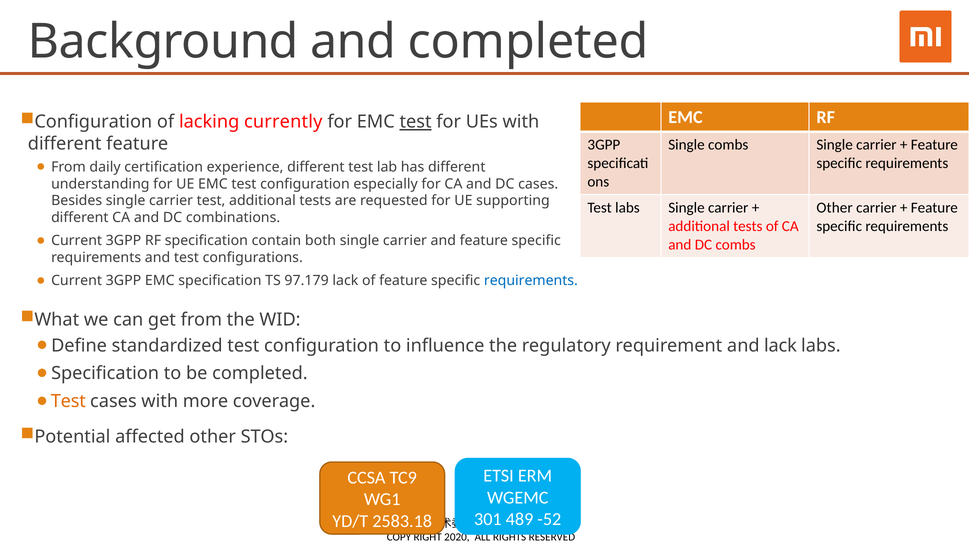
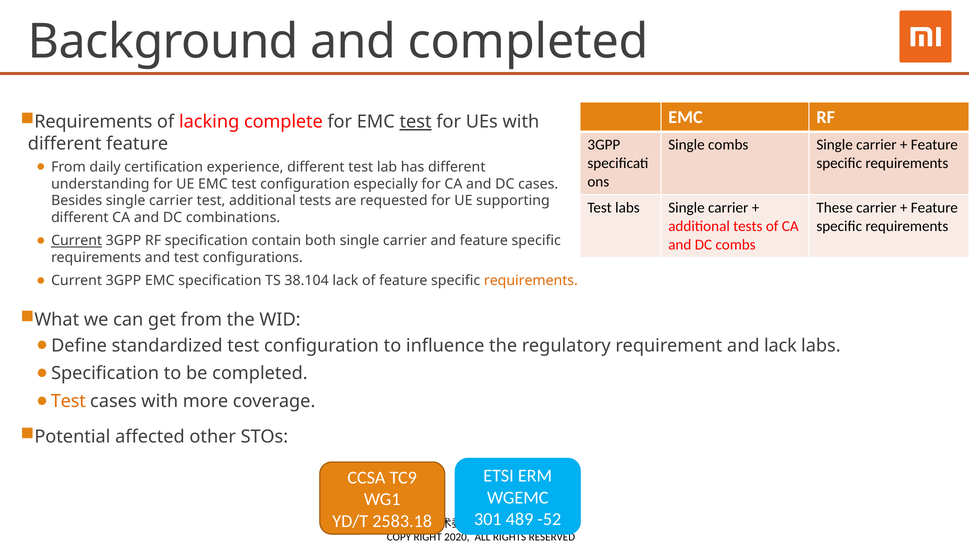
Configuration at (93, 122): Configuration -> Requirements
currently: currently -> complete
Other at (835, 208): Other -> These
Current at (77, 241) underline: none -> present
97.179: 97.179 -> 38.104
requirements at (531, 281) colour: blue -> orange
